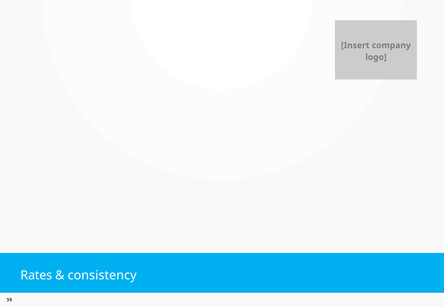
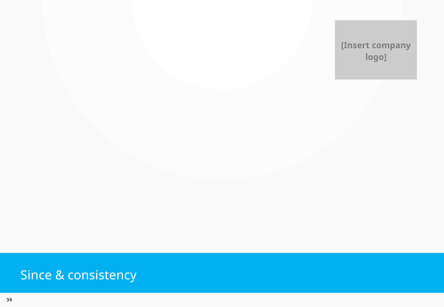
Rates: Rates -> Since
